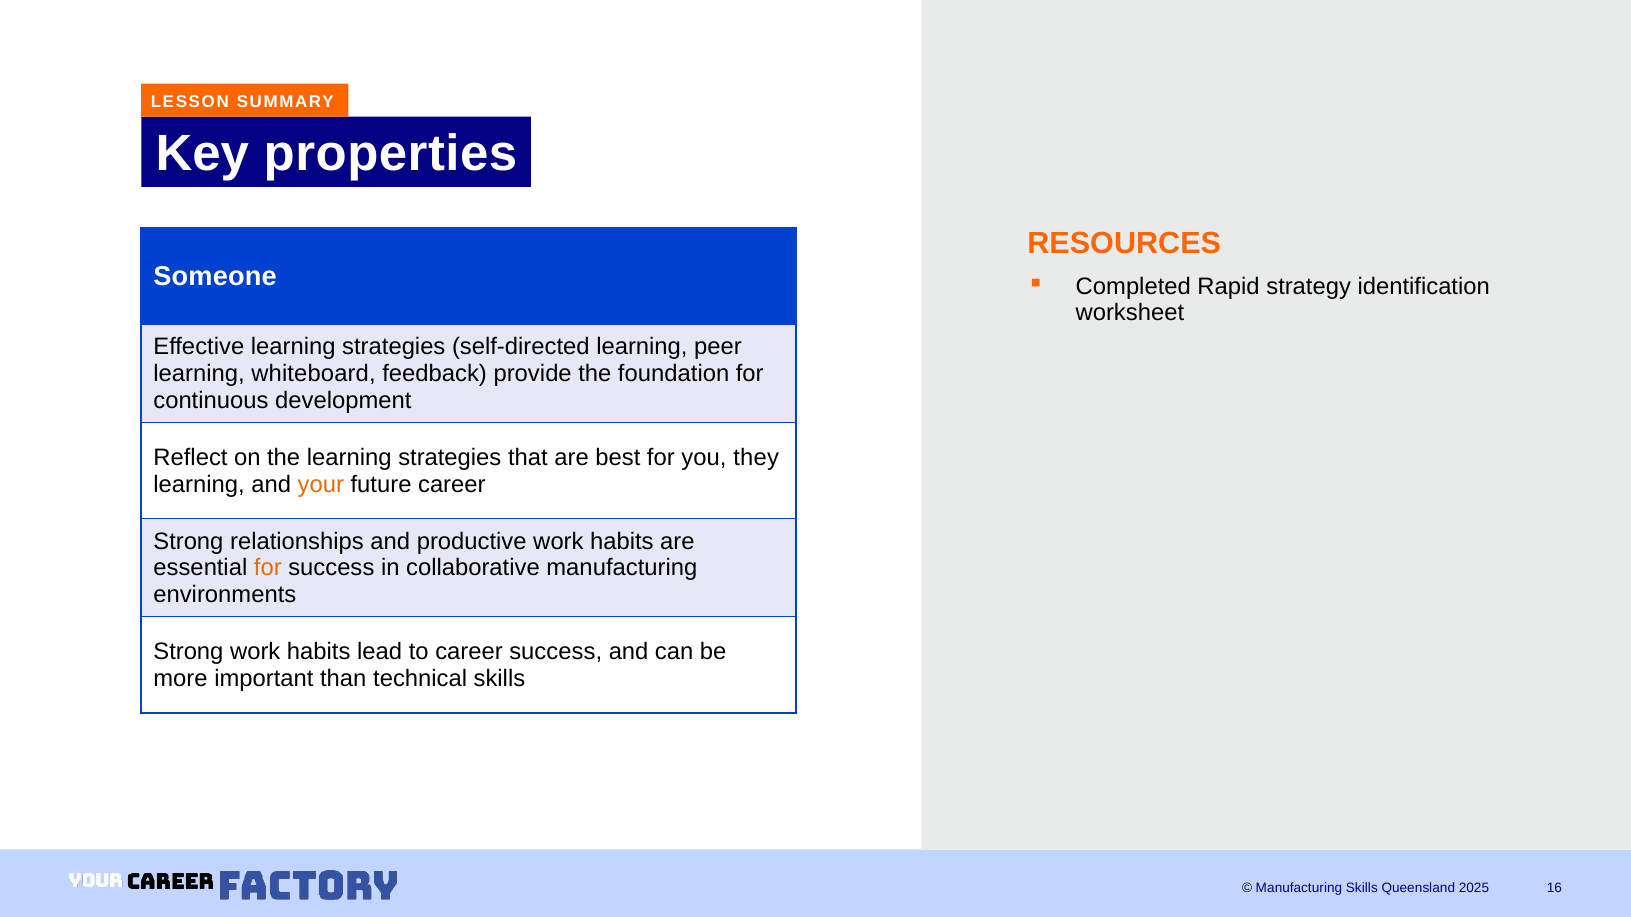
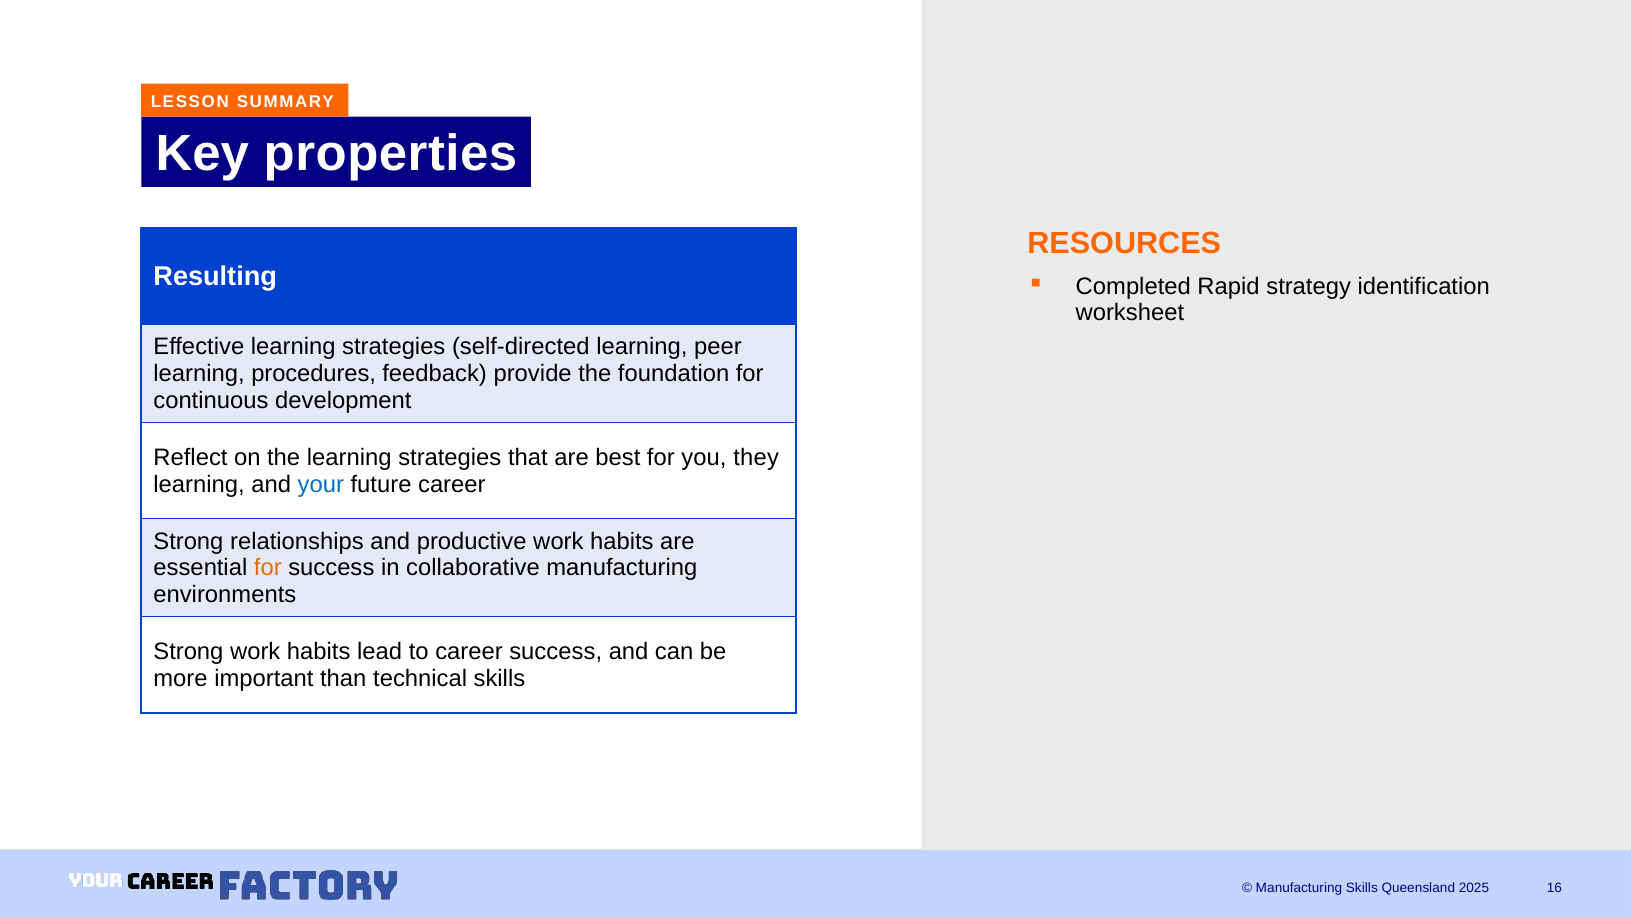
Someone: Someone -> Resulting
whiteboard: whiteboard -> procedures
your colour: orange -> blue
